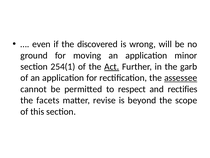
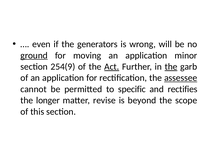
discovered: discovered -> generators
ground underline: none -> present
254(1: 254(1 -> 254(9
the at (171, 66) underline: none -> present
respect: respect -> specific
facets: facets -> longer
